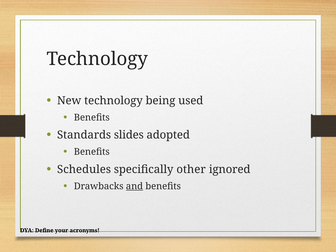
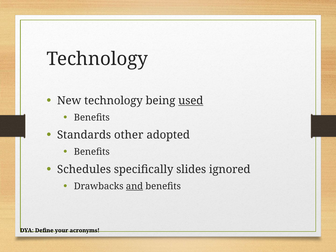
used underline: none -> present
slides: slides -> other
other: other -> slides
